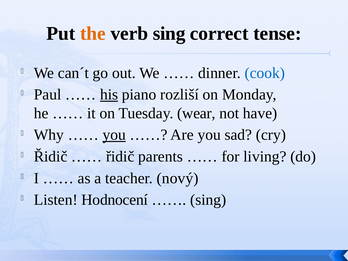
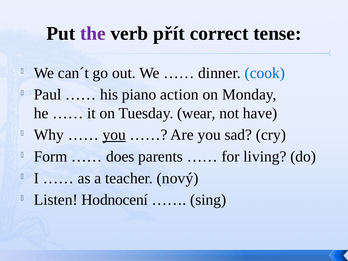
the colour: orange -> purple
verb sing: sing -> přít
his underline: present -> none
rozliší: rozliší -> action
Řidič at (51, 157): Řidič -> Form
řidič at (120, 157): řidič -> does
